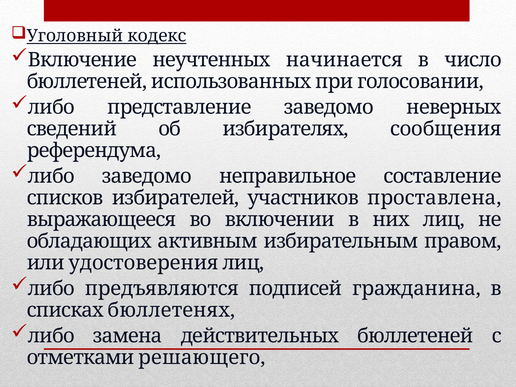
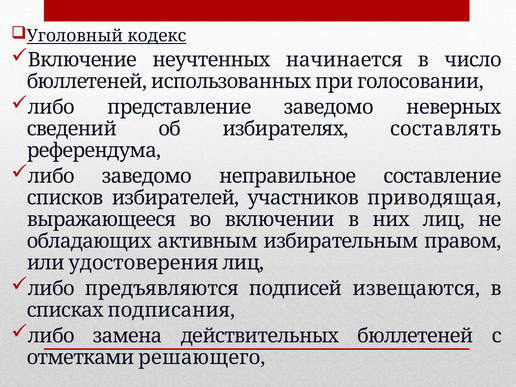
сообщения: сообщения -> составлять
проставлена: проставлена -> приводящая
гражданина: гражданина -> извещаются
бюллетенях: бюллетенях -> подписания
